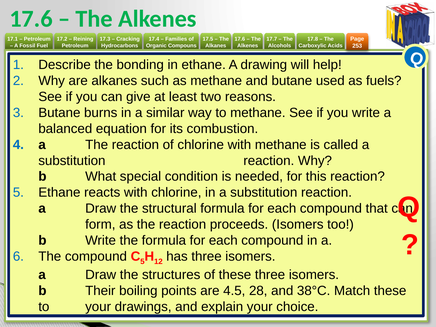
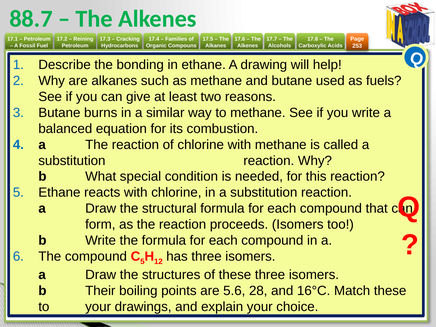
17.6 at (31, 19): 17.6 -> 88.7
4.5: 4.5 -> 5.6
38°C: 38°C -> 16°C
